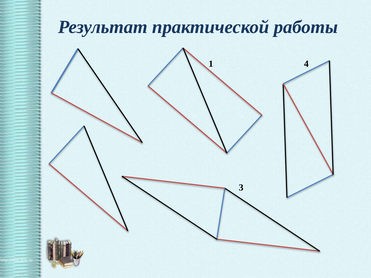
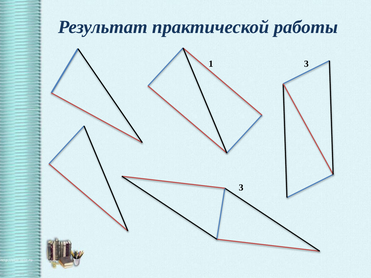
1 4: 4 -> 3
